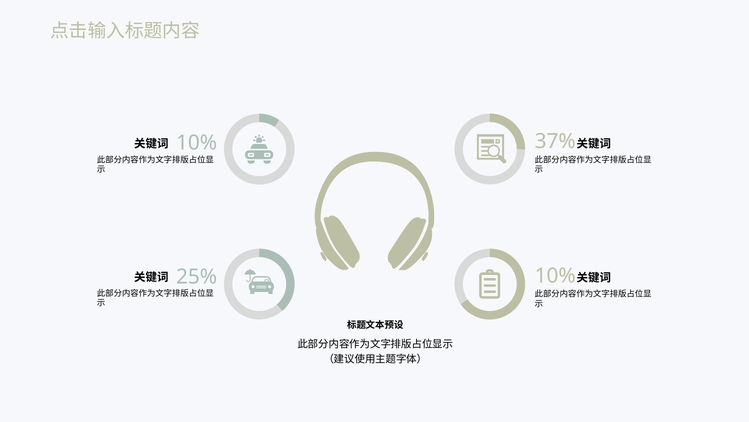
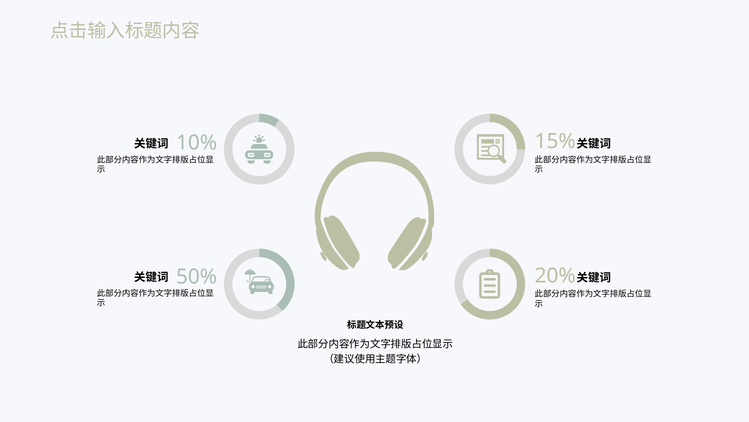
37%: 37% -> 15%
10% at (555, 275): 10% -> 20%
25%: 25% -> 50%
